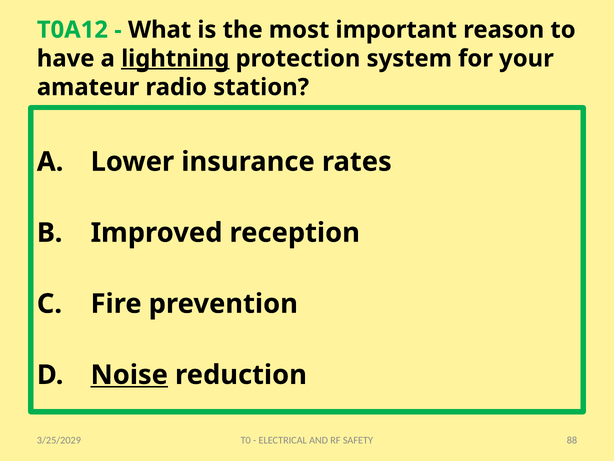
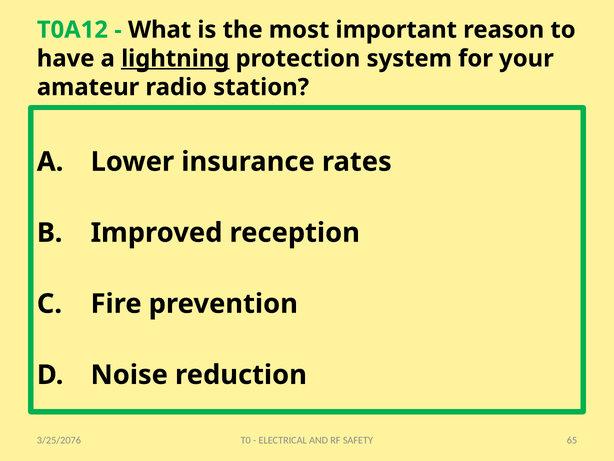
Noise underline: present -> none
88: 88 -> 65
3/25/2029: 3/25/2029 -> 3/25/2076
